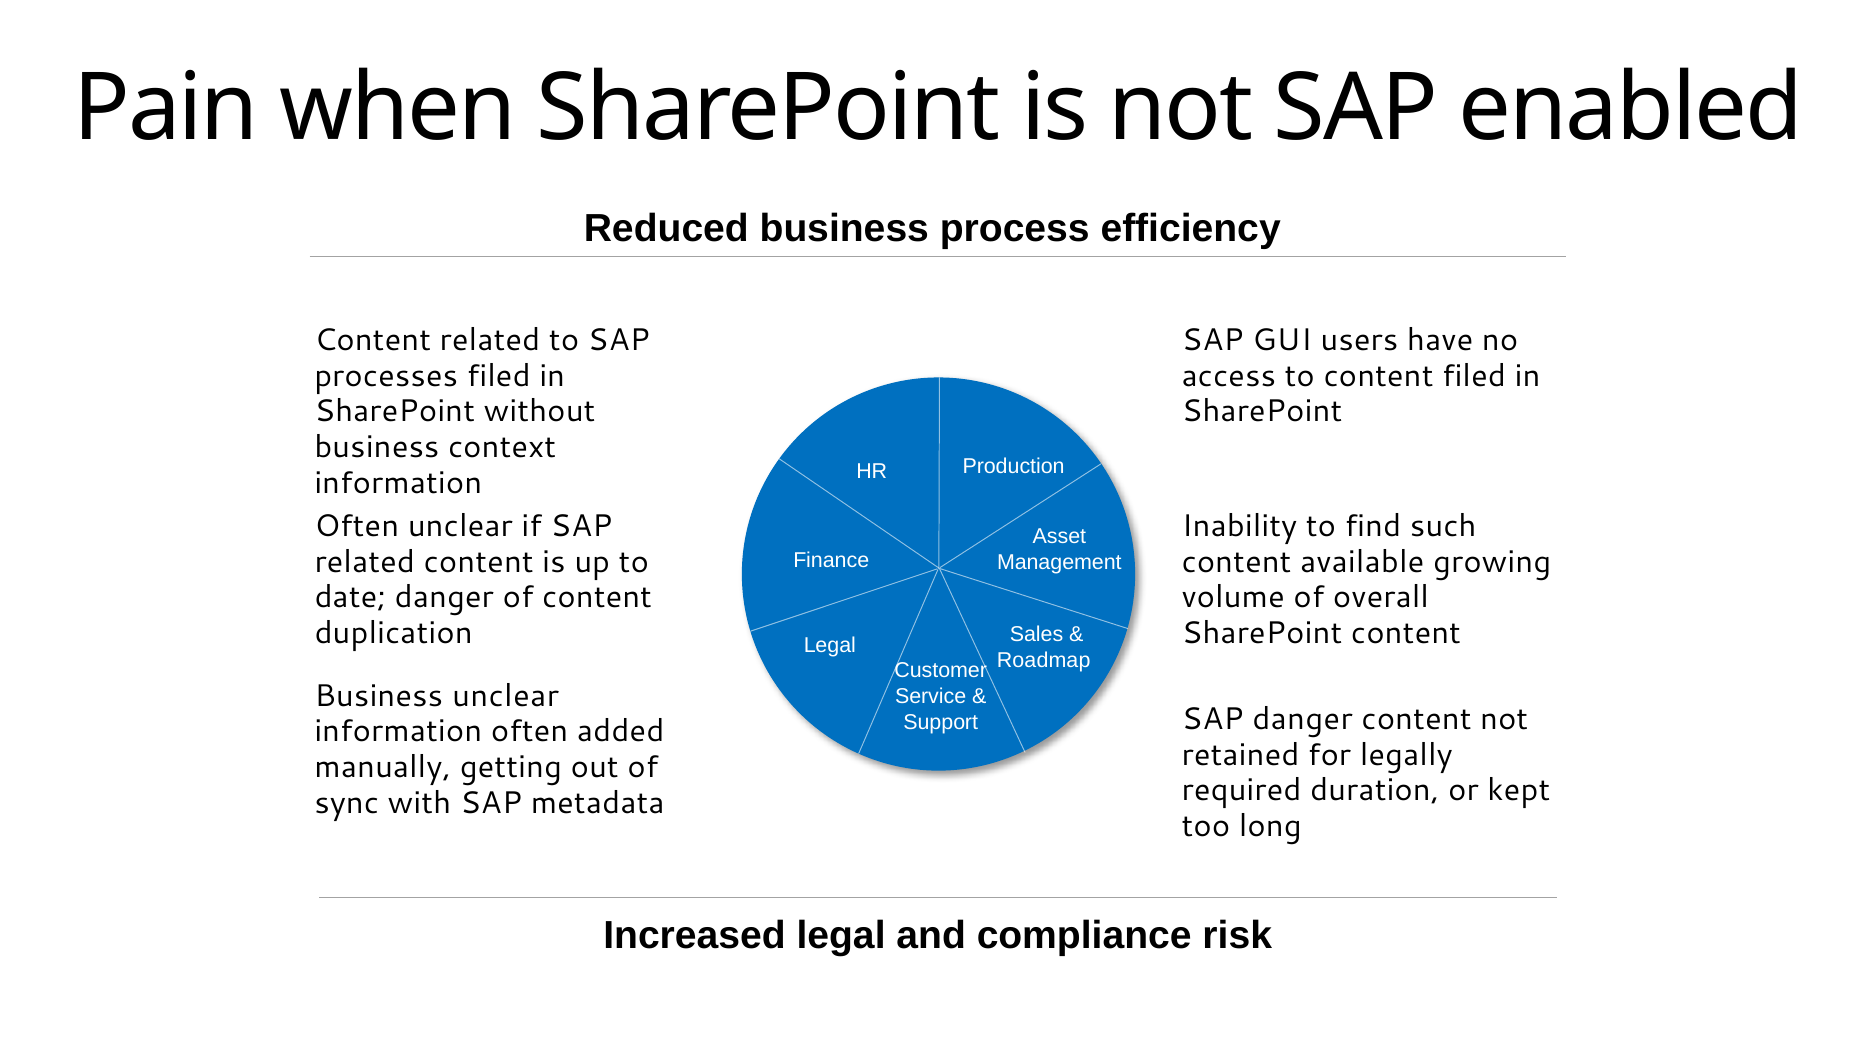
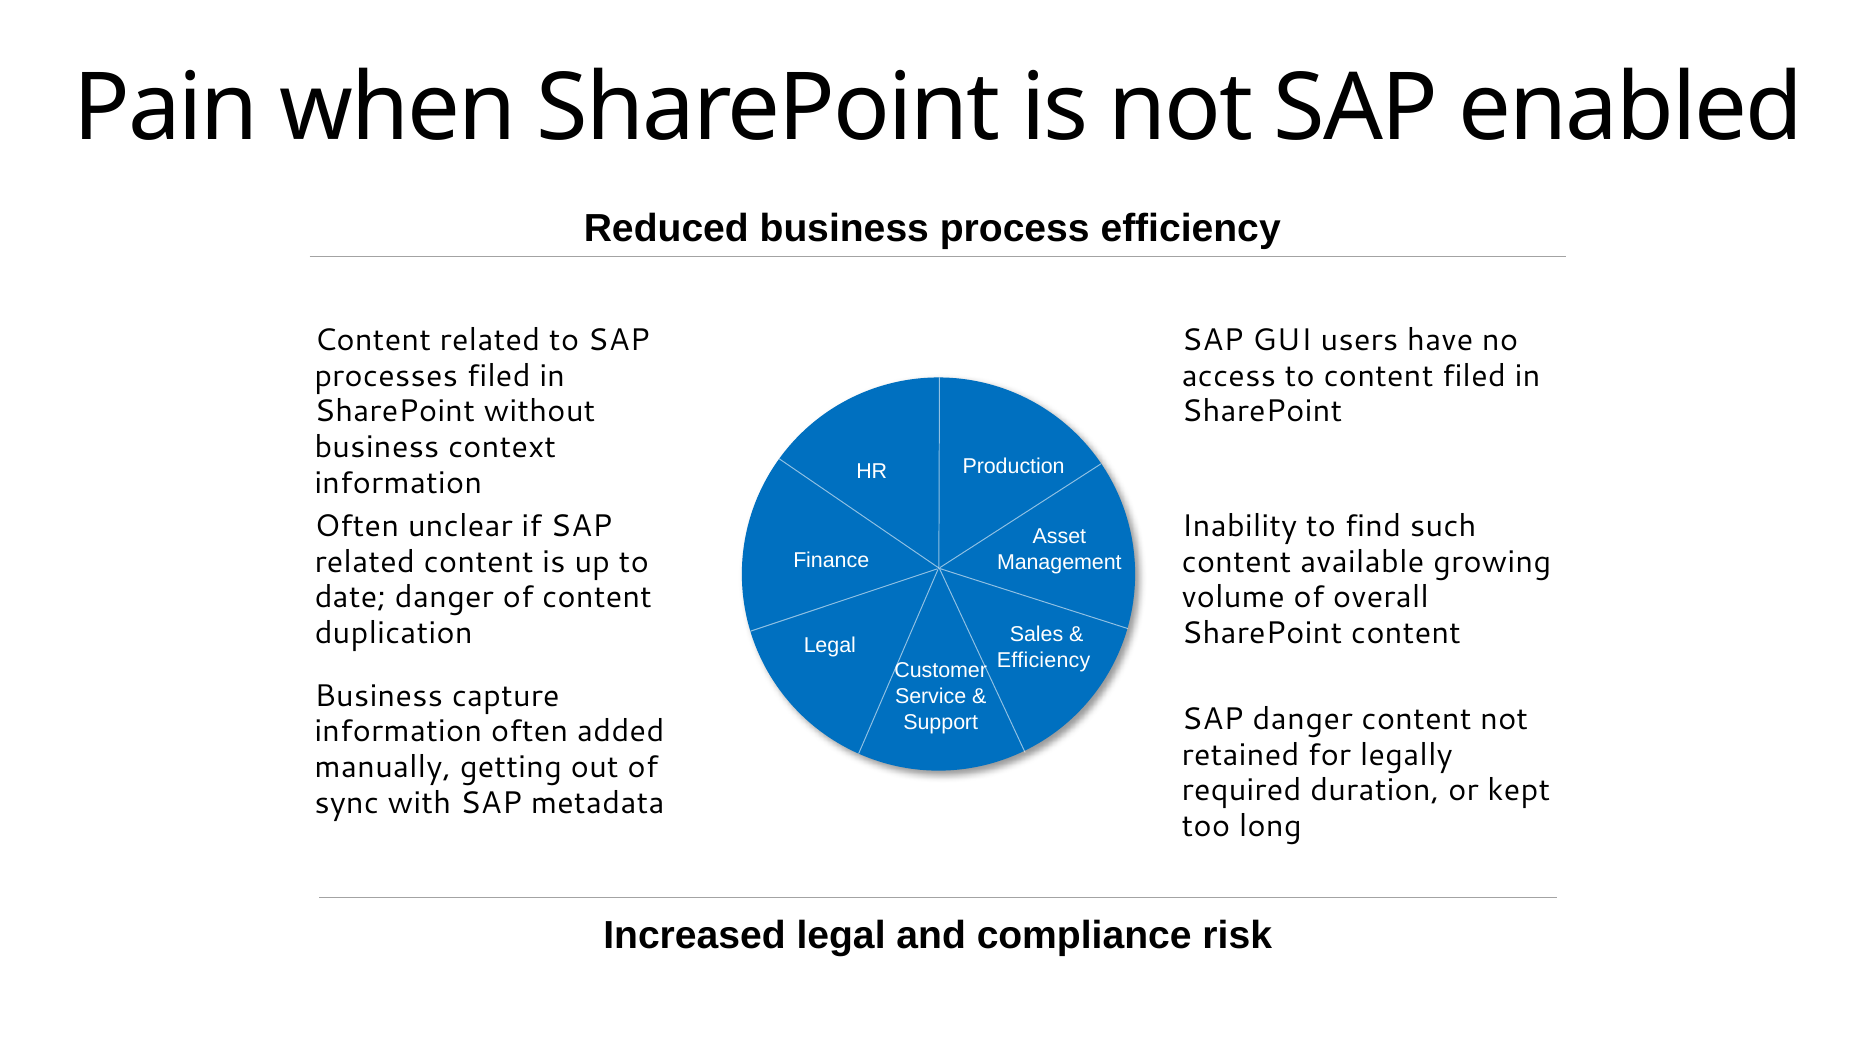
Roadmap at (1044, 660): Roadmap -> Efficiency
Business unclear: unclear -> capture
